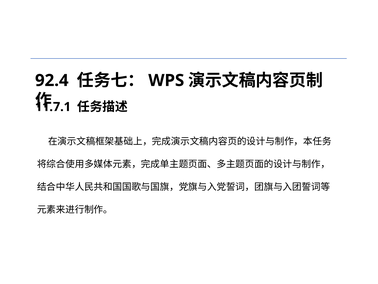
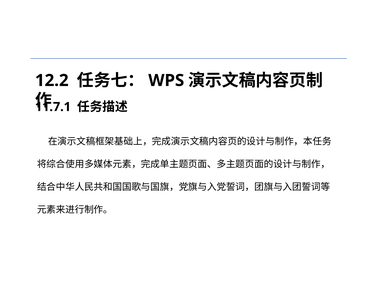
92.4: 92.4 -> 12.2
